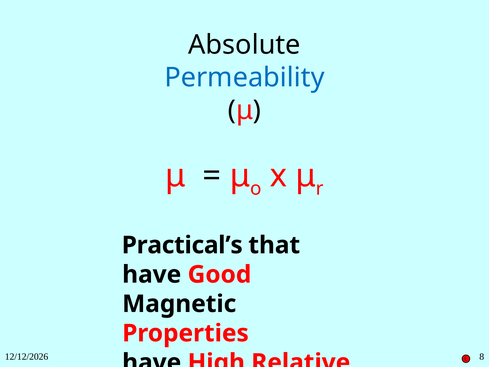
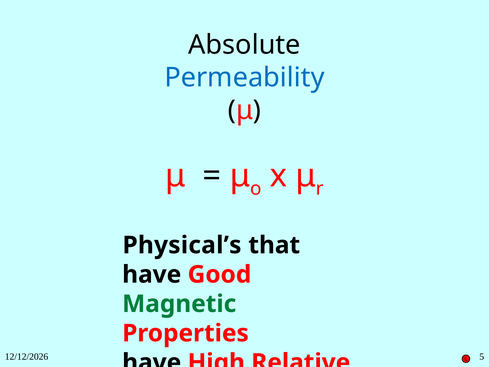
Practical’s: Practical’s -> Physical’s
Magnetic colour: black -> green
8: 8 -> 5
